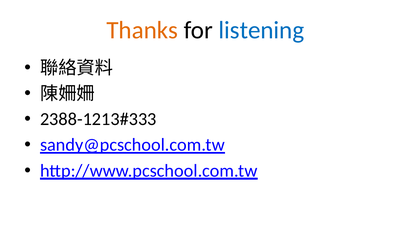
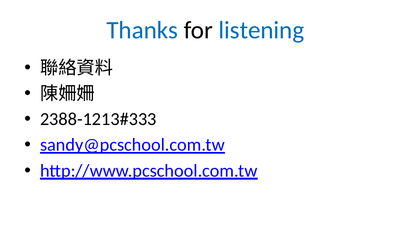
Thanks colour: orange -> blue
